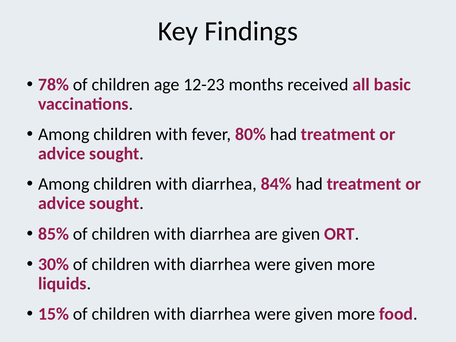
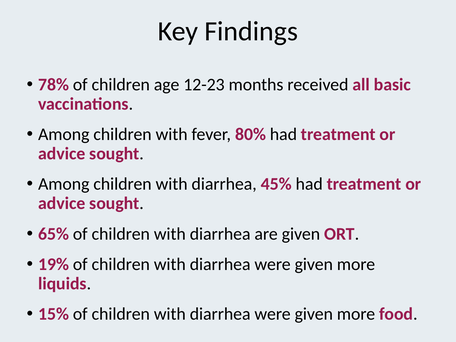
84%: 84% -> 45%
85%: 85% -> 65%
30%: 30% -> 19%
